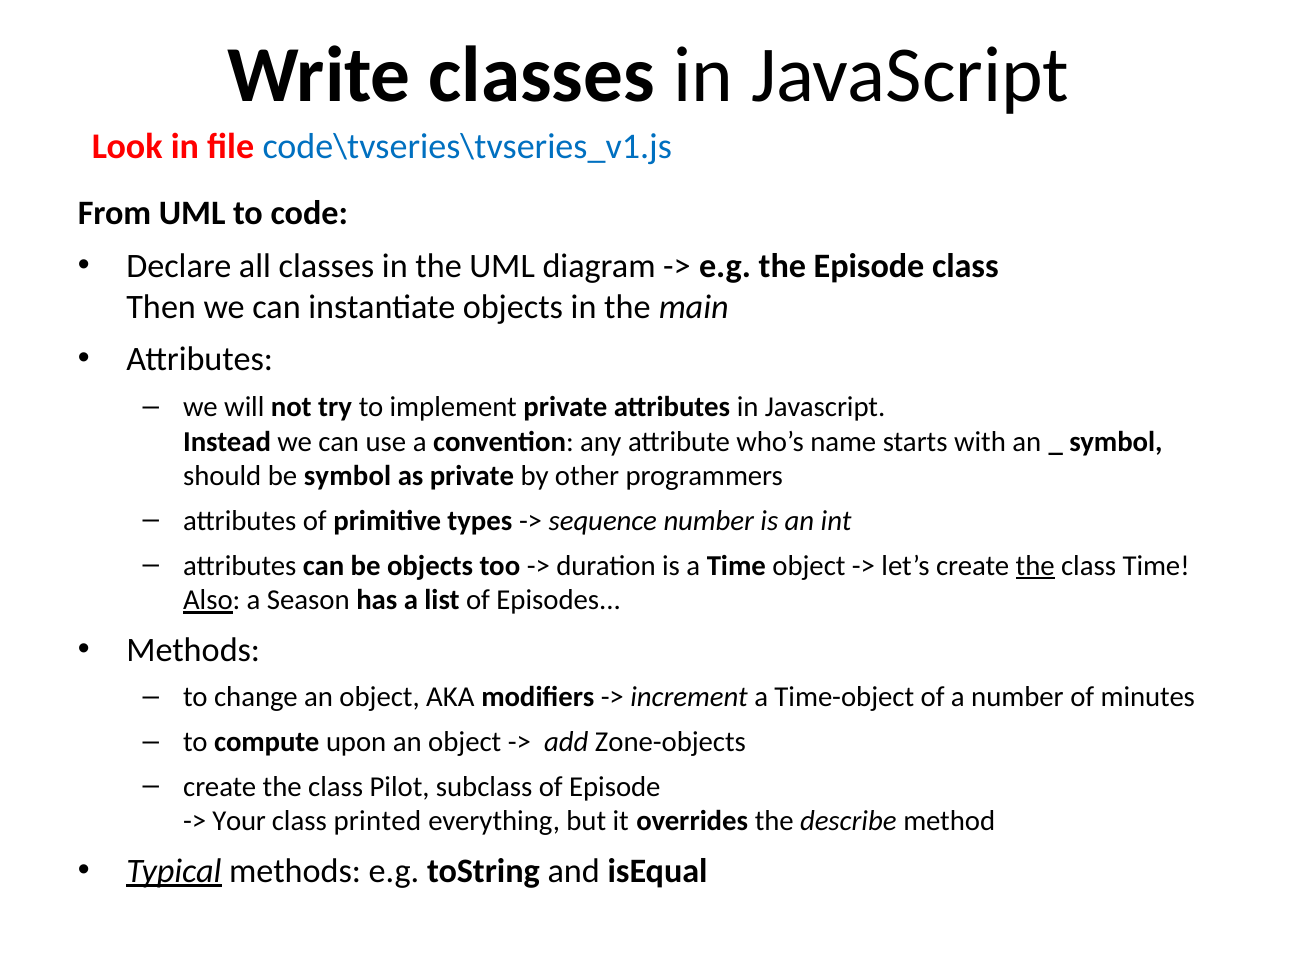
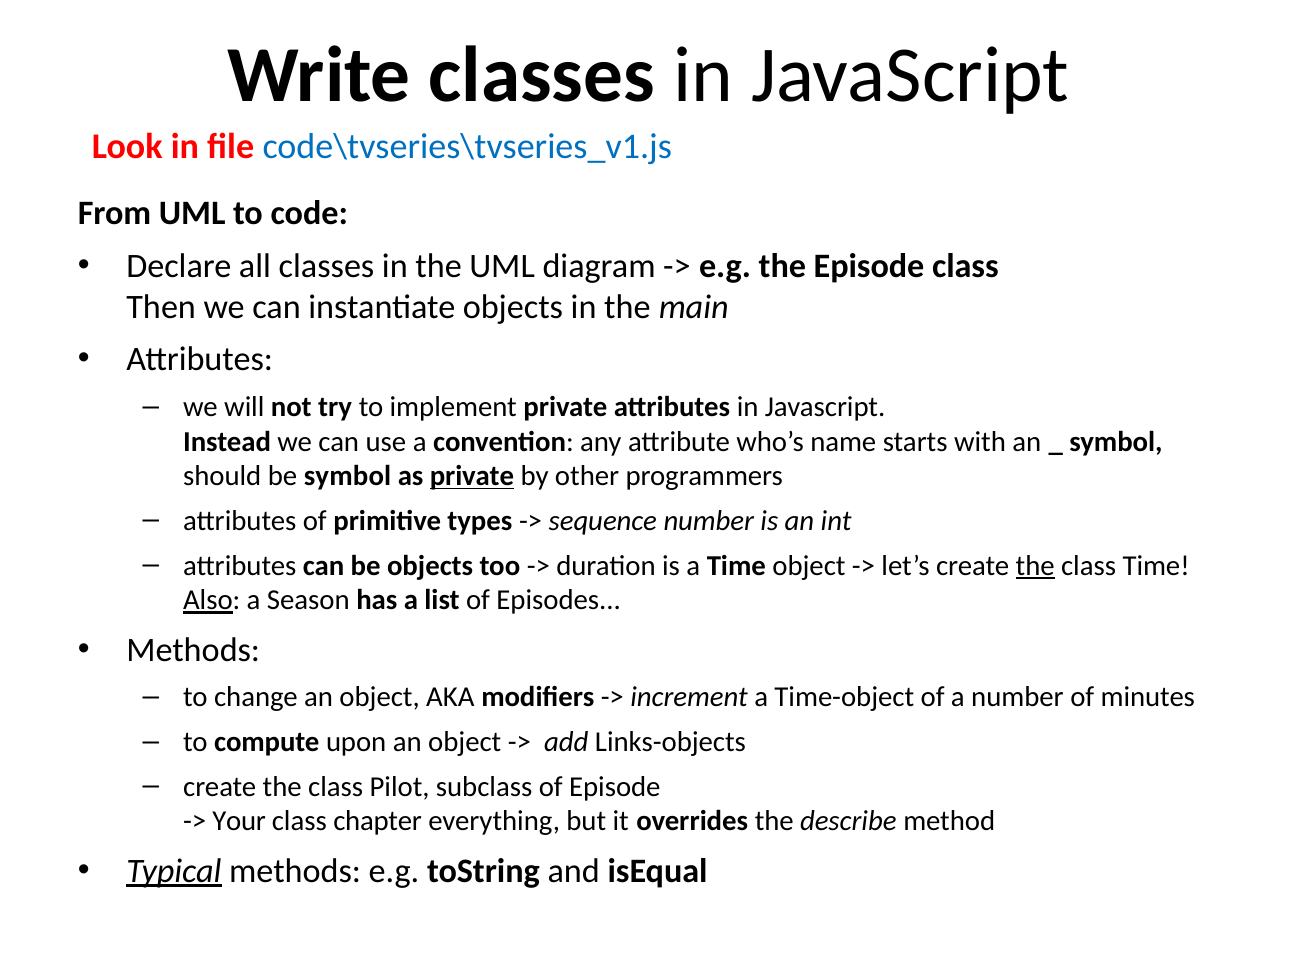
private at (472, 476) underline: none -> present
Zone-objects: Zone-objects -> Links-objects
printed: printed -> chapter
